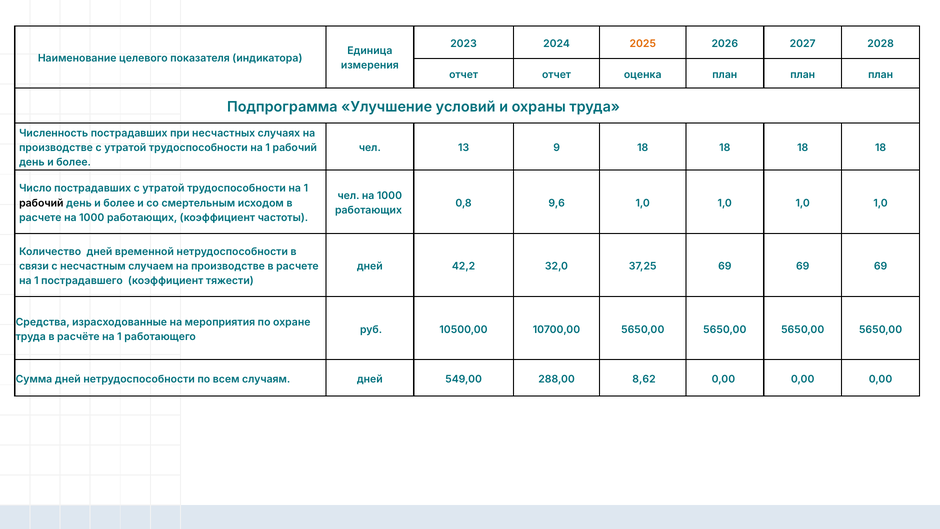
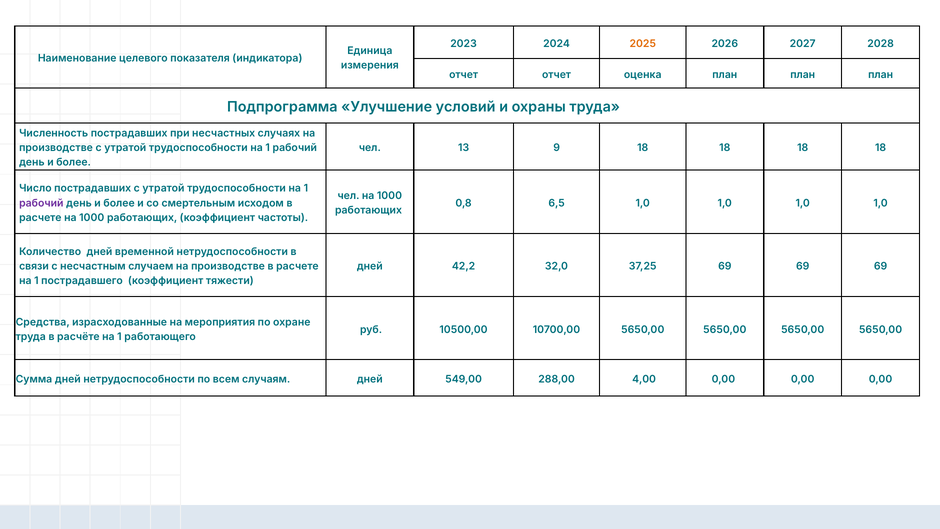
рабочий at (41, 203) colour: black -> purple
9,6: 9,6 -> 6,5
8,62: 8,62 -> 4,00
